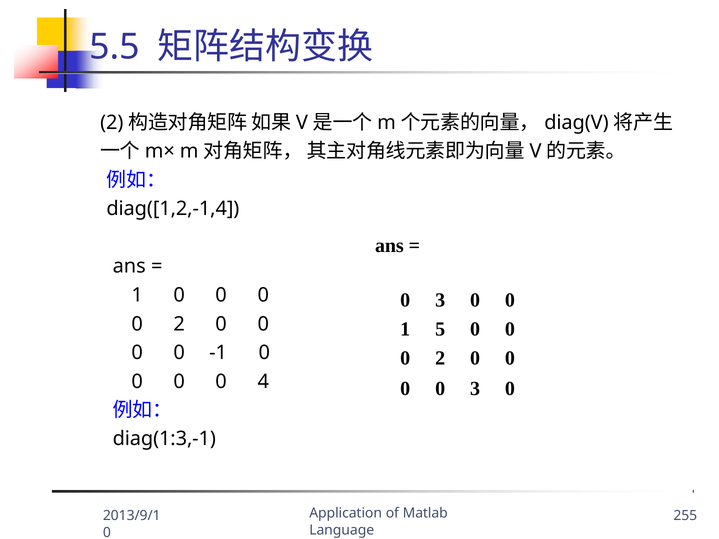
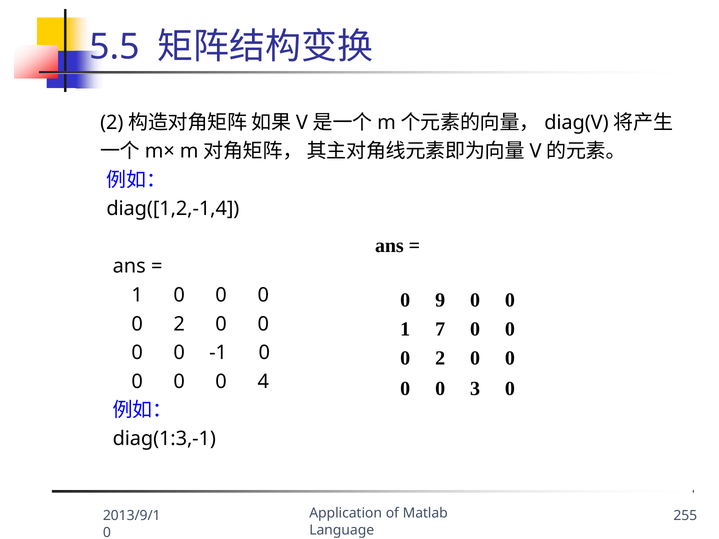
3 at (440, 300): 3 -> 9
5: 5 -> 7
